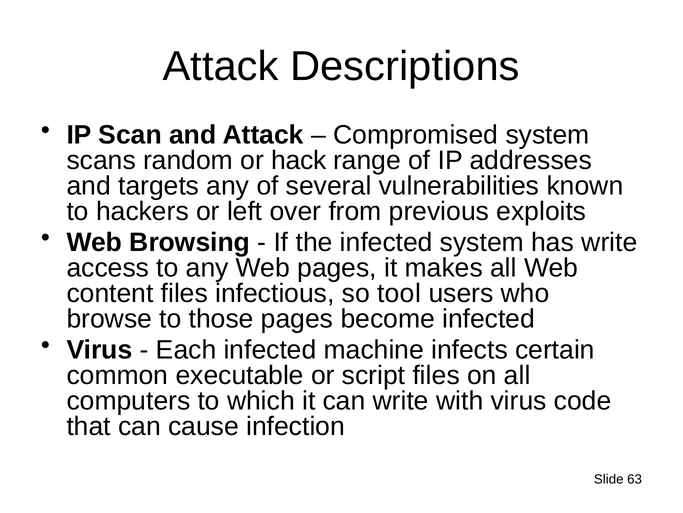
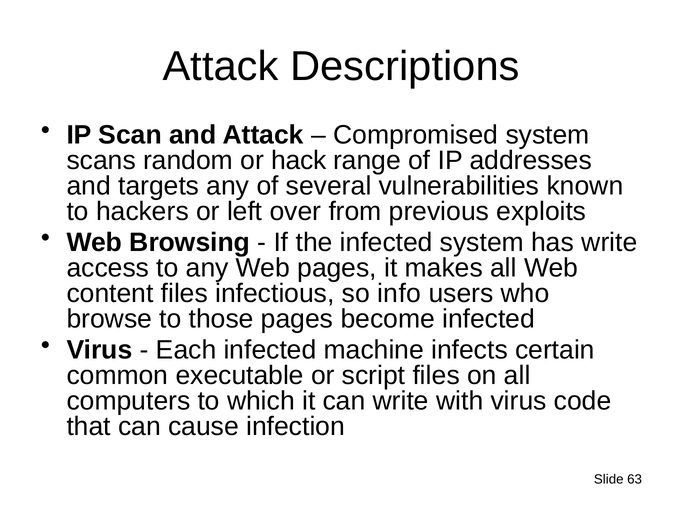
tool: tool -> info
